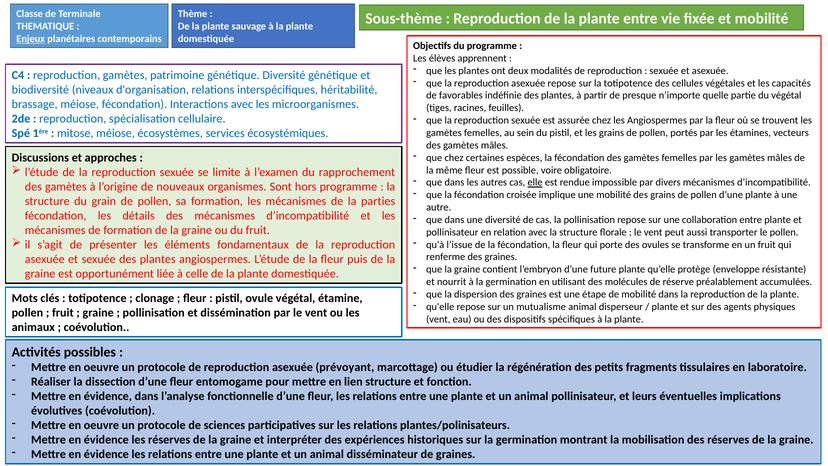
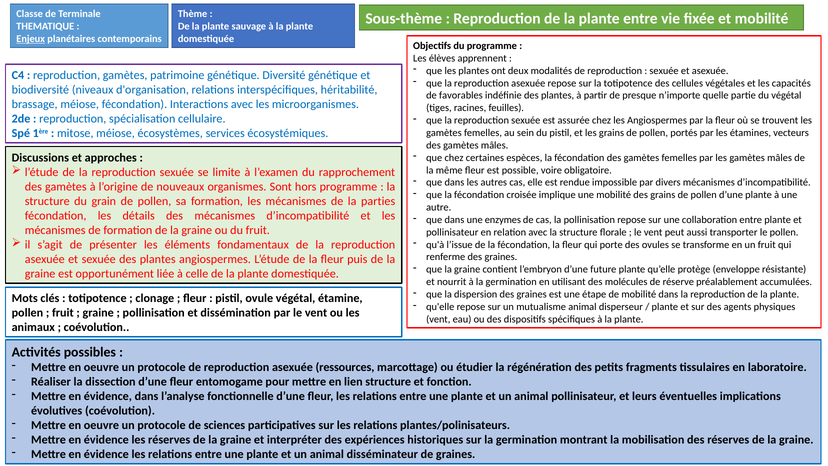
elle underline: present -> none
une diversité: diversité -> enzymes
prévoyant: prévoyant -> ressources
